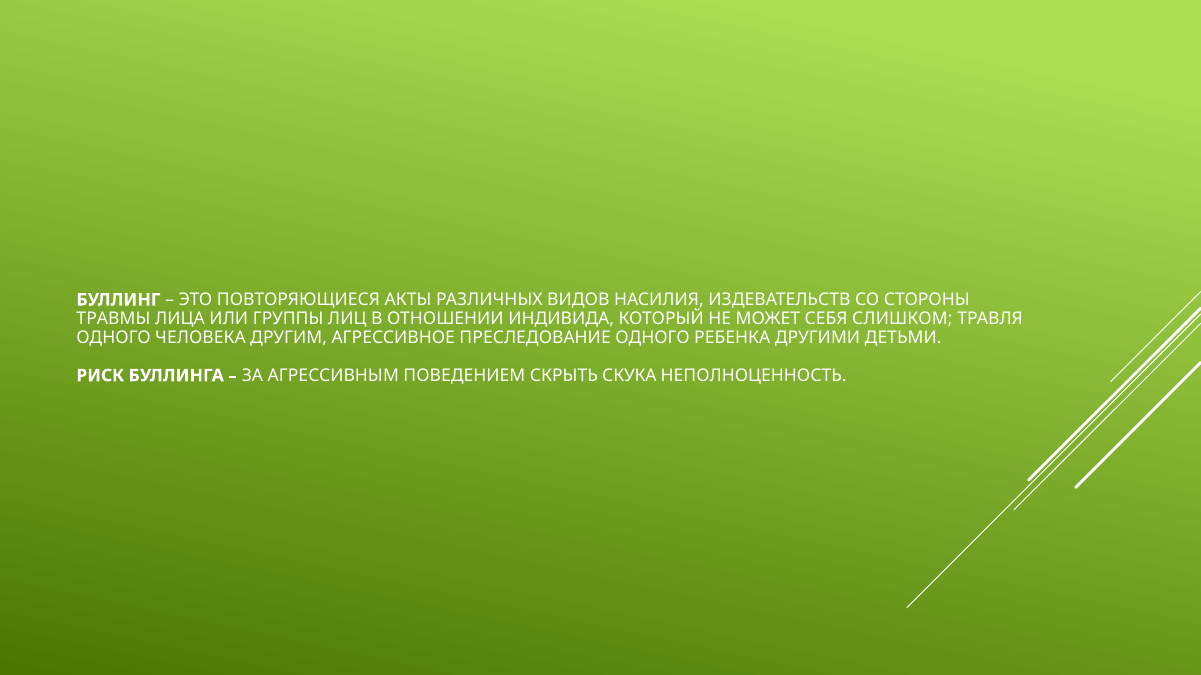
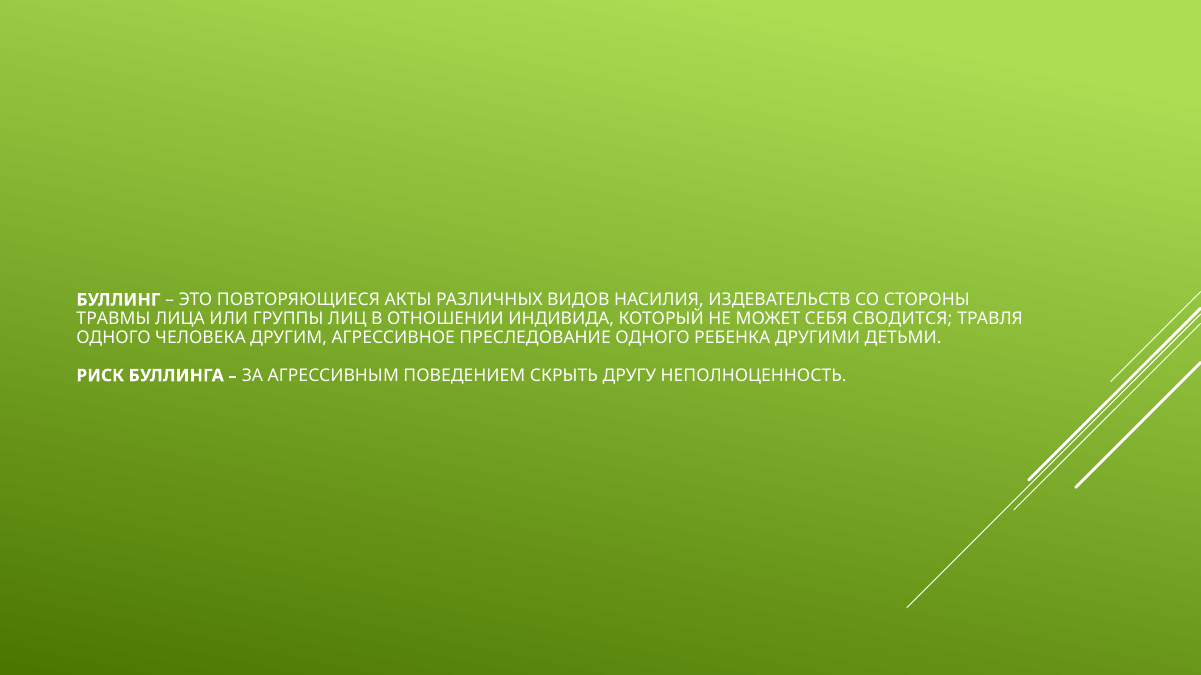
СЛИШКОМ: СЛИШКОМ -> СВОДИТСЯ
СКУКА: СКУКА -> ДРУГУ
